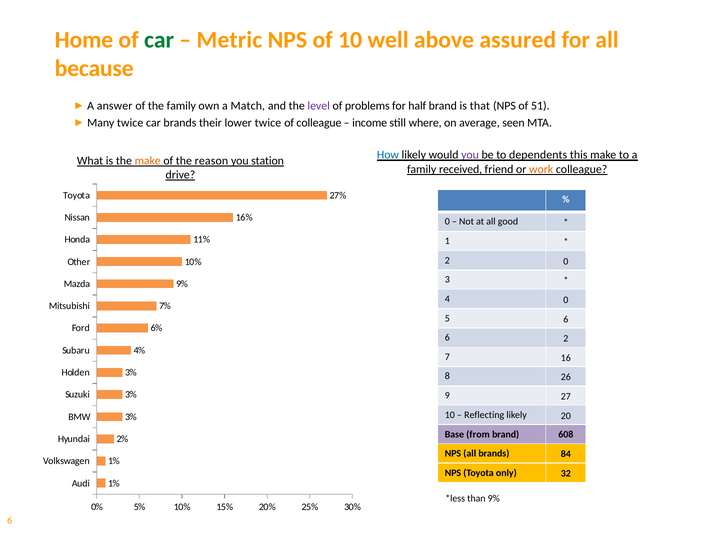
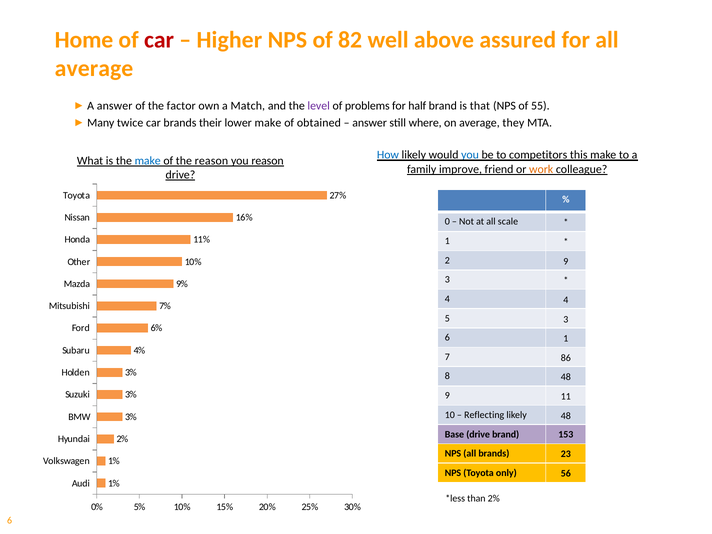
car at (159, 40) colour: green -> red
Metric: Metric -> Higher
of 10: 10 -> 82
because at (94, 68): because -> average
the family: family -> factor
51: 51 -> 55
lower twice: twice -> make
of colleague: colleague -> obtained
income at (370, 123): income -> answer
seen: seen -> they
you at (470, 155) colour: purple -> blue
dependents: dependents -> competitors
make at (148, 161) colour: orange -> blue
you station: station -> reason
received: received -> improve
good: good -> scale
2 0: 0 -> 9
4 0: 0 -> 4
5 6: 6 -> 3
6 2: 2 -> 1
16: 16 -> 86
8 26: 26 -> 48
27: 27 -> 11
likely 20: 20 -> 48
Base from: from -> drive
608: 608 -> 153
84: 84 -> 23
32: 32 -> 56
than 9%: 9% -> 2%
